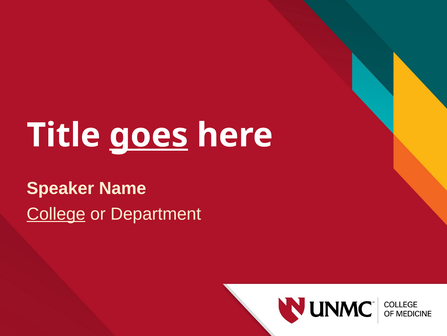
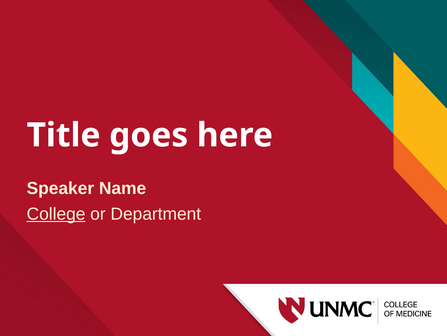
goes underline: present -> none
